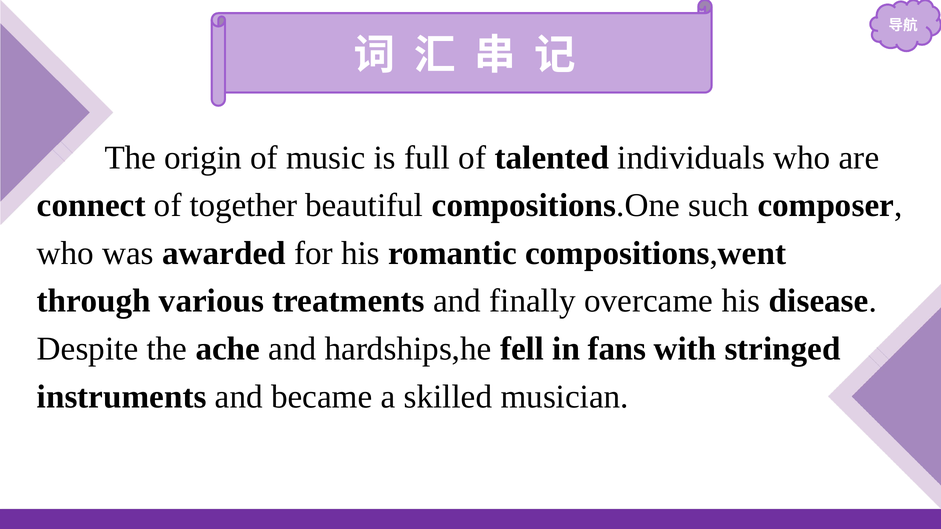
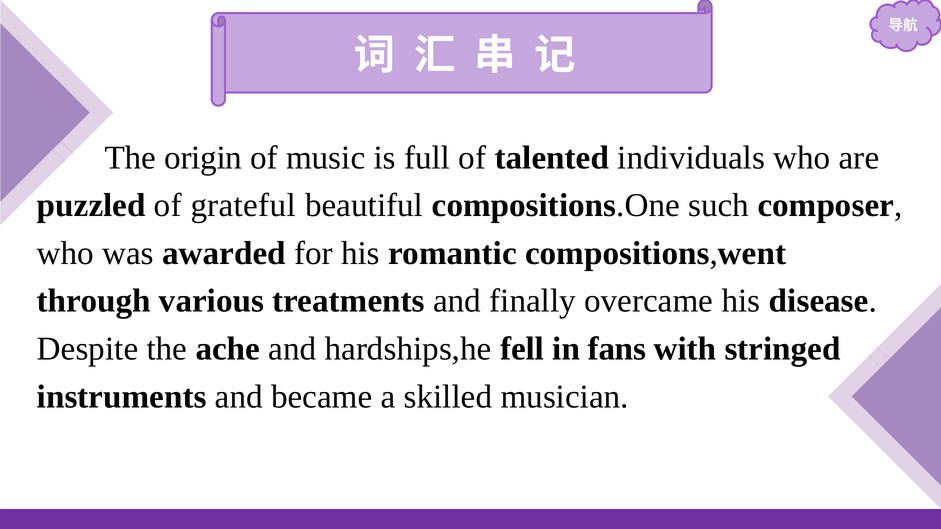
connect: connect -> puzzled
together: together -> grateful
